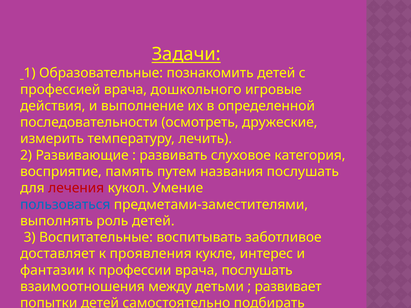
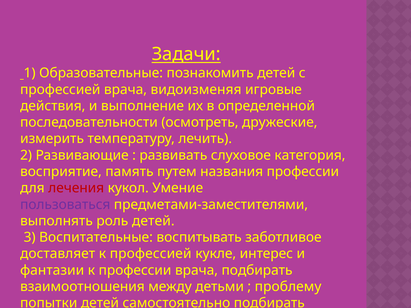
дошкольного: дошкольного -> видоизменяя
названия послушать: послушать -> профессии
пользоваться colour: blue -> purple
к проявления: проявления -> профессией
врача послушать: послушать -> подбирать
развивает: развивает -> проблему
